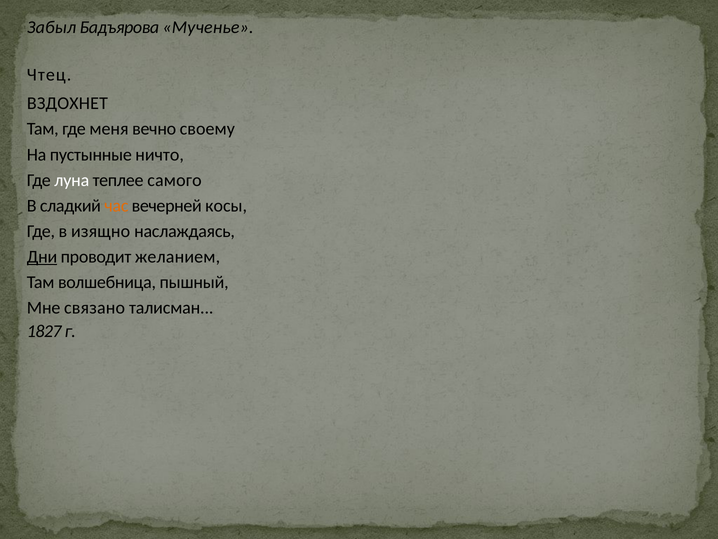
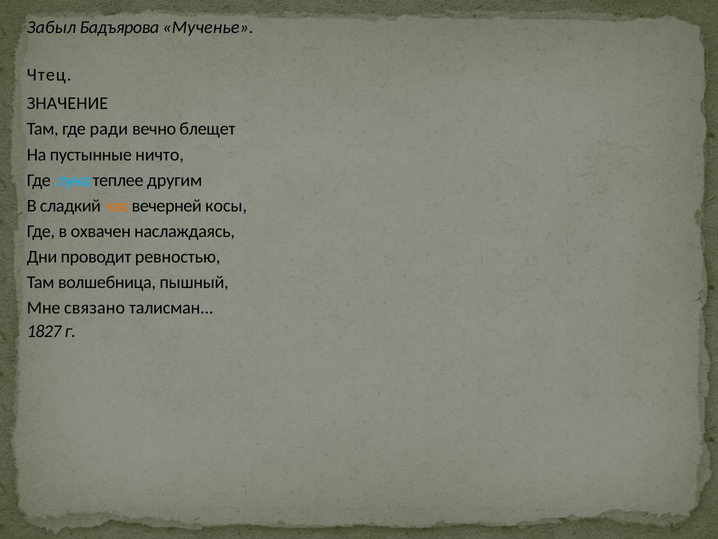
ВЗДОХНЕТ: ВЗДОХНЕТ -> ЗНАЧЕНИЕ
меня: меня -> ради
своему: своему -> блещет
луна colour: white -> light blue
самого: самого -> другим
изящно: изящно -> охвачен
Дни underline: present -> none
желанием: желанием -> ревностью
